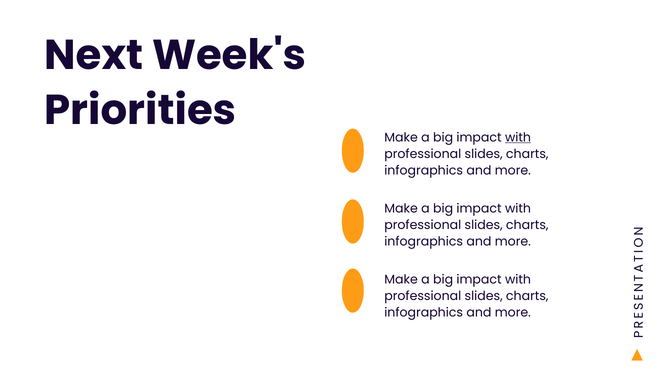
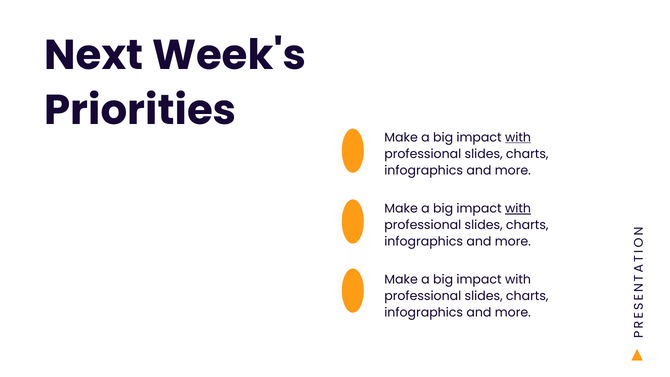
with at (518, 209) underline: none -> present
